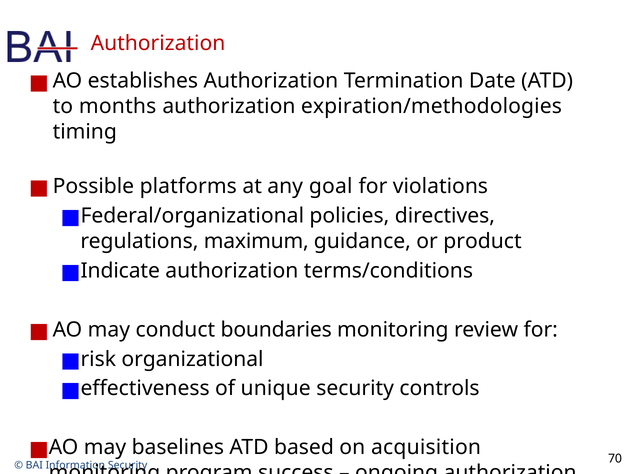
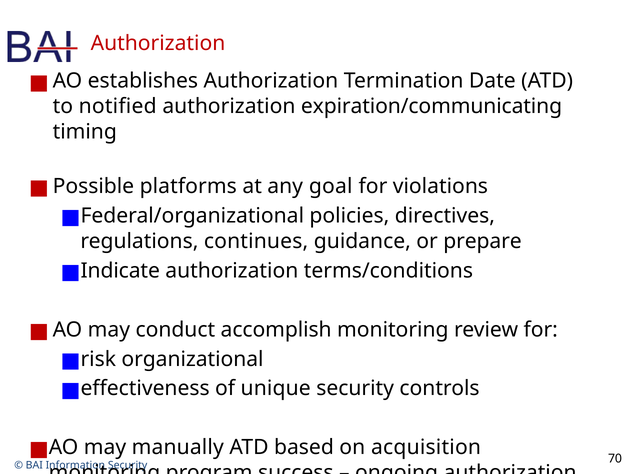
months: months -> notified
expiration/methodologies: expiration/methodologies -> expiration/communicating
maximum: maximum -> continues
product: product -> prepare
boundaries: boundaries -> accomplish
baselines: baselines -> manually
